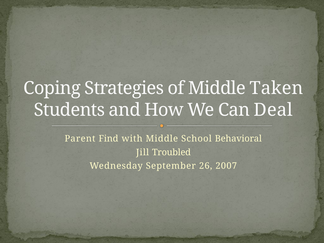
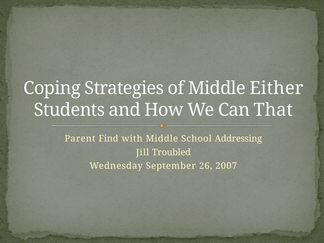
Taken: Taken -> Either
Deal: Deal -> That
Behavioral: Behavioral -> Addressing
